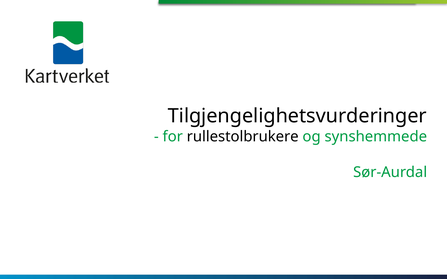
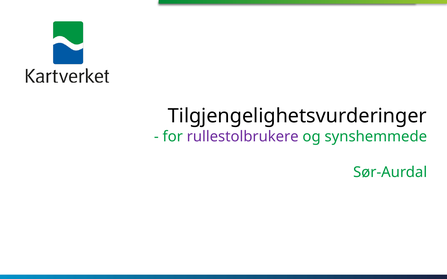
rullestolbrukere colour: black -> purple
